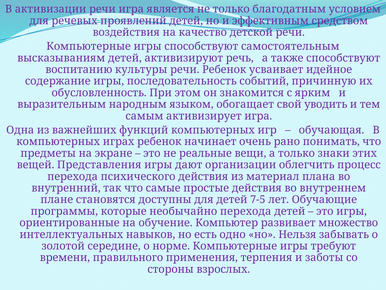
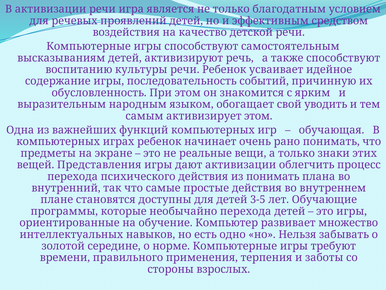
активизирует игра: игра -> этом
дают организации: организации -> активизации
из материал: материал -> понимать
7-5: 7-5 -> 3-5
